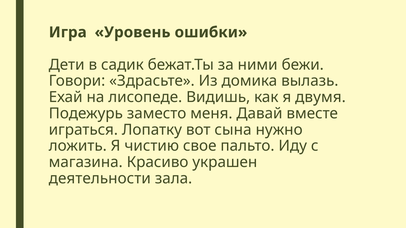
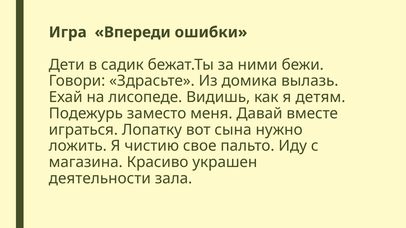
Уровень: Уровень -> Впереди
двумя: двумя -> детям
